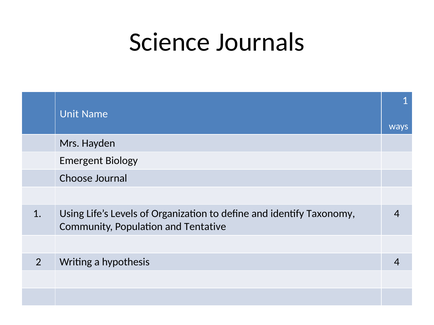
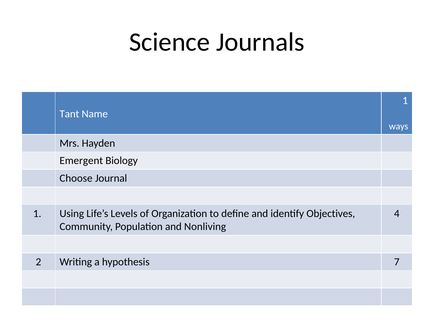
Unit: Unit -> Tant
Taxonomy: Taxonomy -> Objectives
Tentative: Tentative -> Nonliving
hypothesis 4: 4 -> 7
